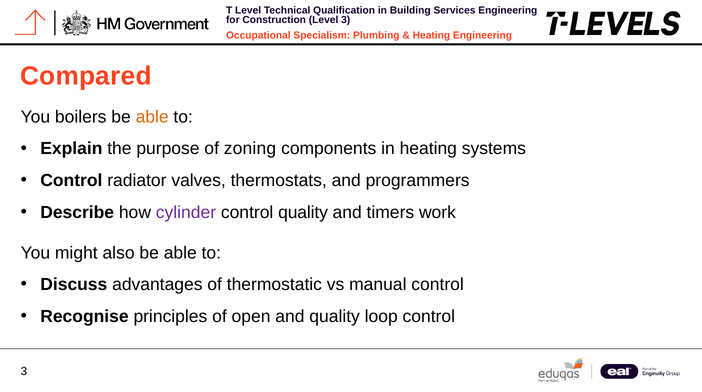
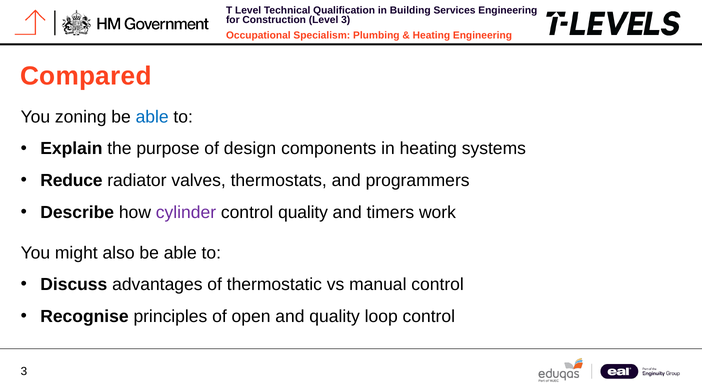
boilers: boilers -> zoning
able at (152, 117) colour: orange -> blue
zoning: zoning -> design
Control at (71, 181): Control -> Reduce
